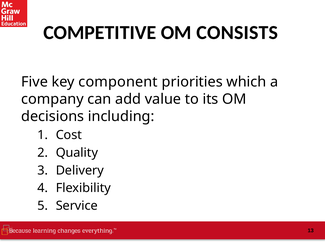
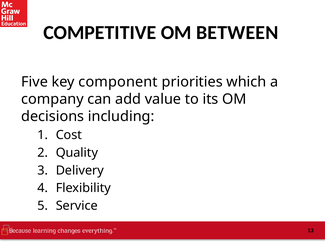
CONSISTS: CONSISTS -> BETWEEN
